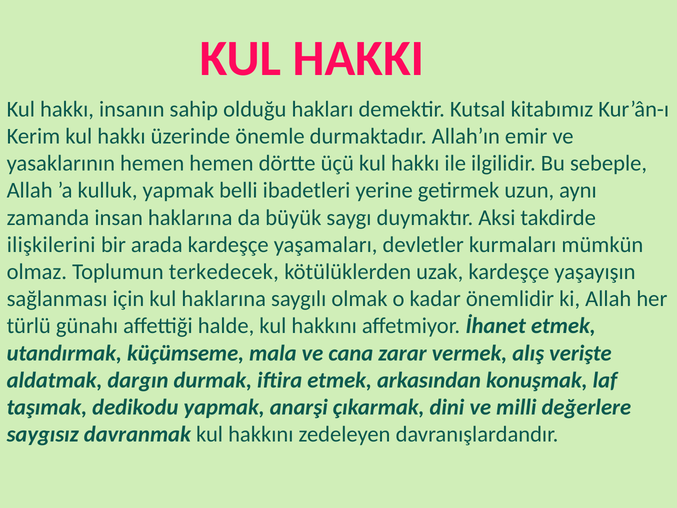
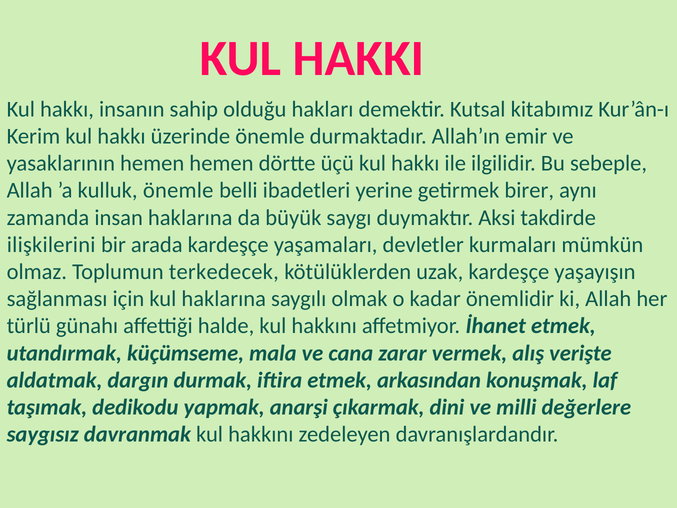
kulluk yapmak: yapmak -> önemle
uzun: uzun -> birer
